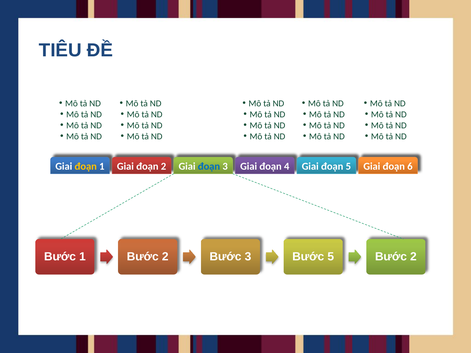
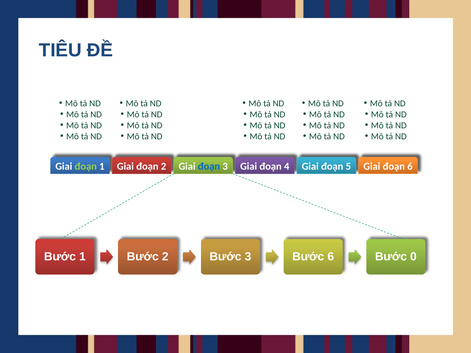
đoạn at (86, 167) colour: yellow -> light green
5 at (331, 257): 5 -> 6
2 at (413, 257): 2 -> 0
